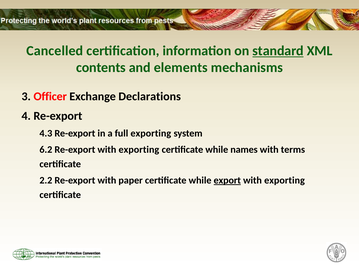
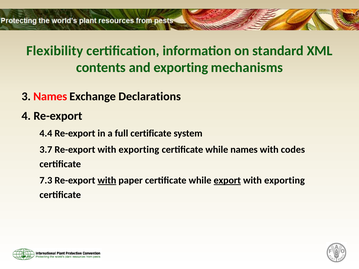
Cancelled: Cancelled -> Flexibility
standard underline: present -> none
and elements: elements -> exporting
3 Officer: Officer -> Names
4.3: 4.3 -> 4.4
full exporting: exporting -> certificate
6.2: 6.2 -> 3.7
terms: terms -> codes
2.2: 2.2 -> 7.3
with at (107, 181) underline: none -> present
